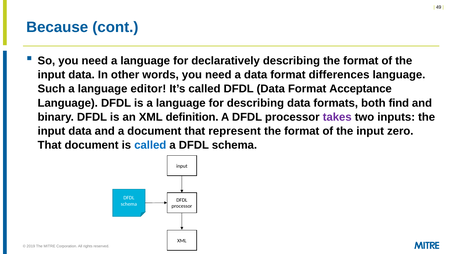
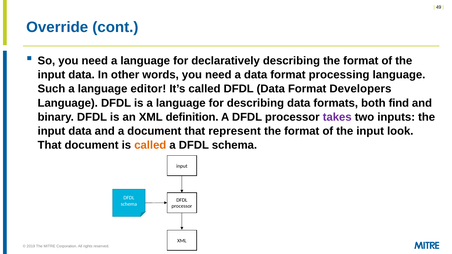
Because: Because -> Override
differences: differences -> processing
Acceptance: Acceptance -> Developers
zero: zero -> look
called at (150, 145) colour: blue -> orange
